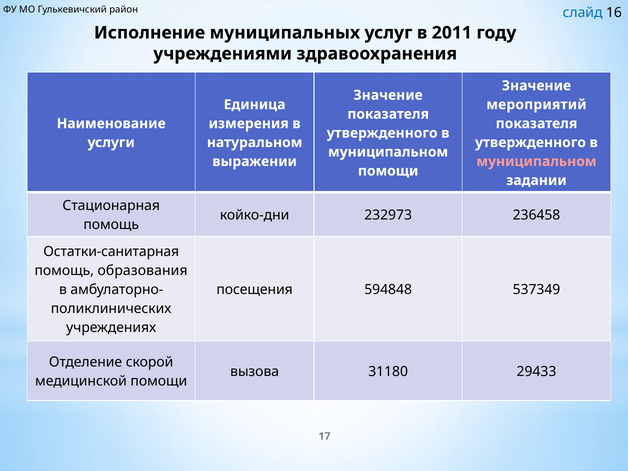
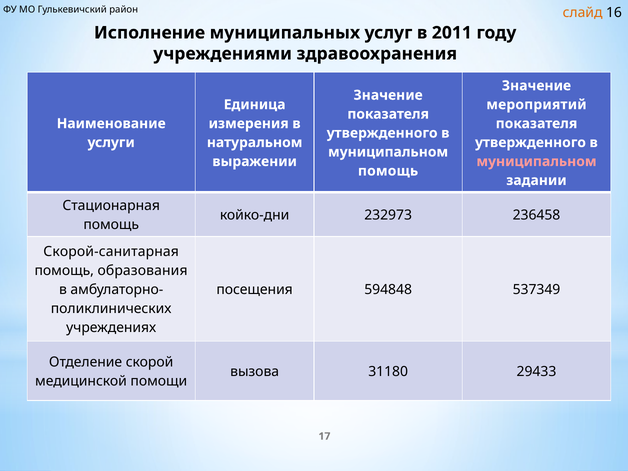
слайд colour: blue -> orange
помощи at (388, 171): помощи -> помощь
Остатки-санитарная: Остатки-санитарная -> Скорой-санитарная
